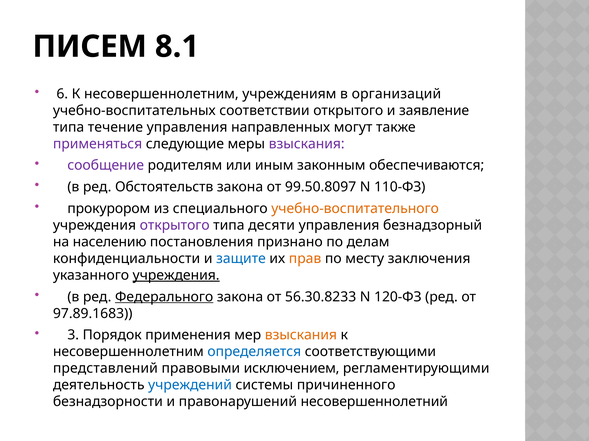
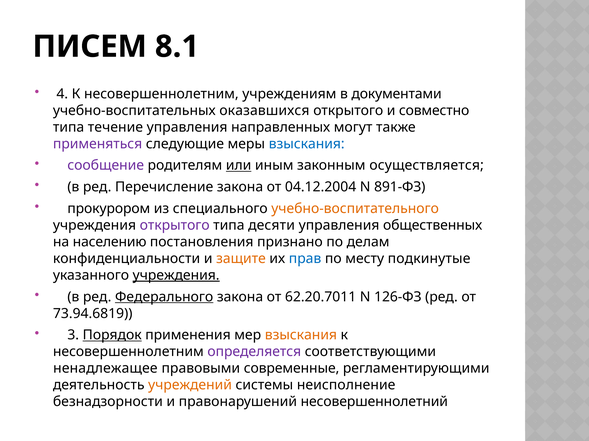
6: 6 -> 4
организаций: организаций -> документами
соответствии: соответствии -> оказавшихся
заявление: заявление -> совместно
взыскания at (307, 144) colour: purple -> blue
или underline: none -> present
обеспечиваются: обеспечиваются -> осуществляется
Обстоятельств: Обстоятельств -> Перечисление
99.50.8097: 99.50.8097 -> 04.12.2004
110-ФЗ: 110-ФЗ -> 891-ФЗ
безнадзорный: безнадзорный -> общественных
защите colour: blue -> orange
прав colour: orange -> blue
заключения: заключения -> подкинутые
56.30.8233: 56.30.8233 -> 62.20.7011
120-ФЗ: 120-ФЗ -> 126-ФЗ
97.89.1683: 97.89.1683 -> 73.94.6819
Порядок underline: none -> present
определяется colour: blue -> purple
представлений: представлений -> ненадлежащее
исключением: исключением -> современные
учреждений colour: blue -> orange
причиненного: причиненного -> неисполнение
